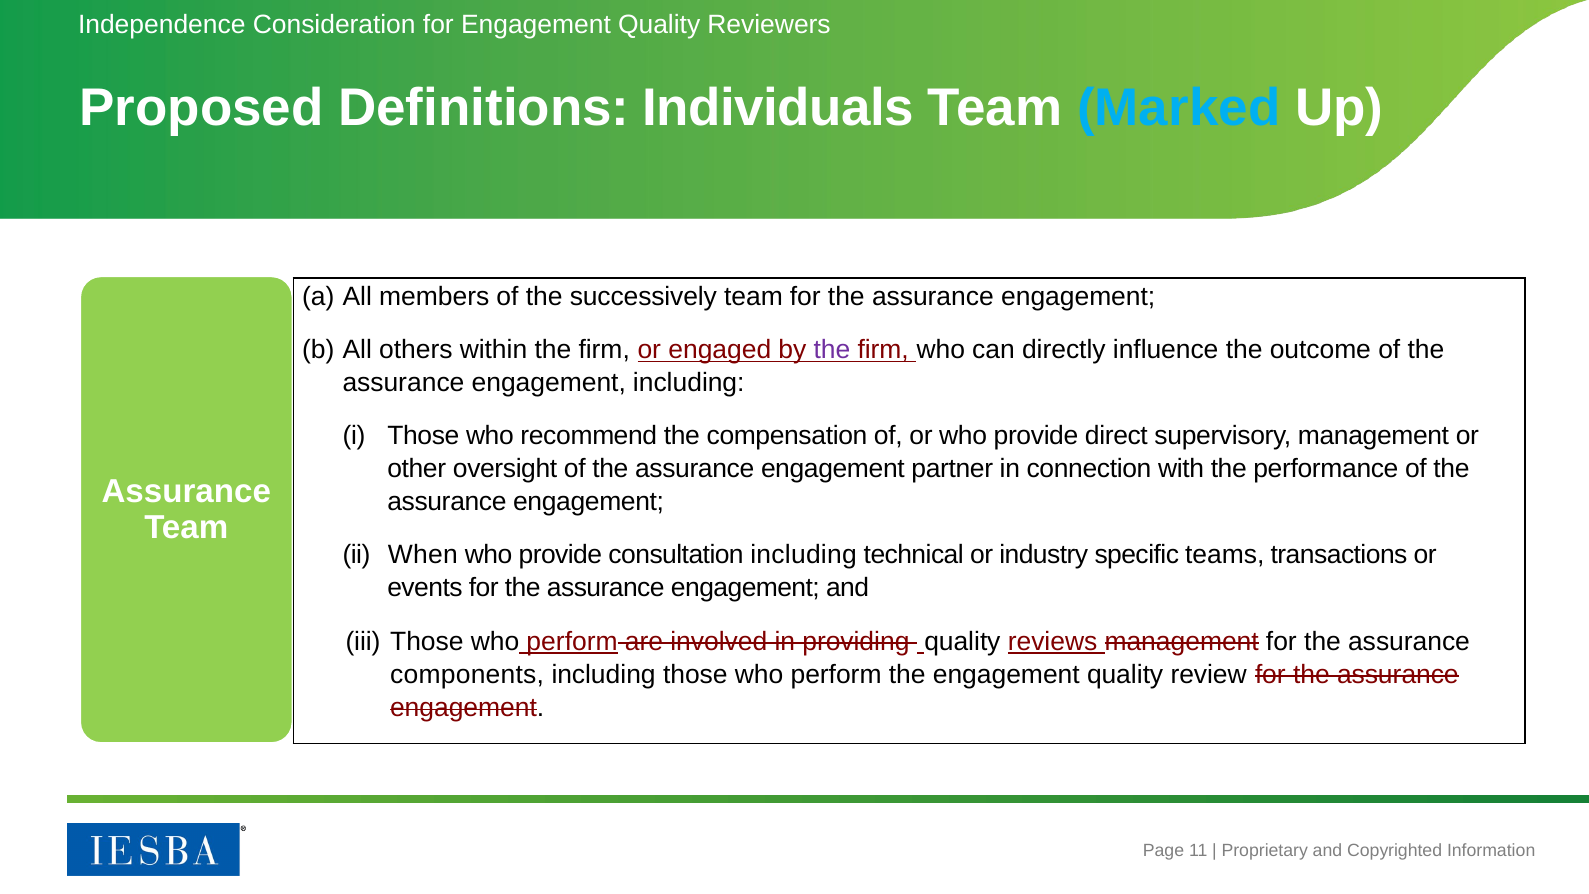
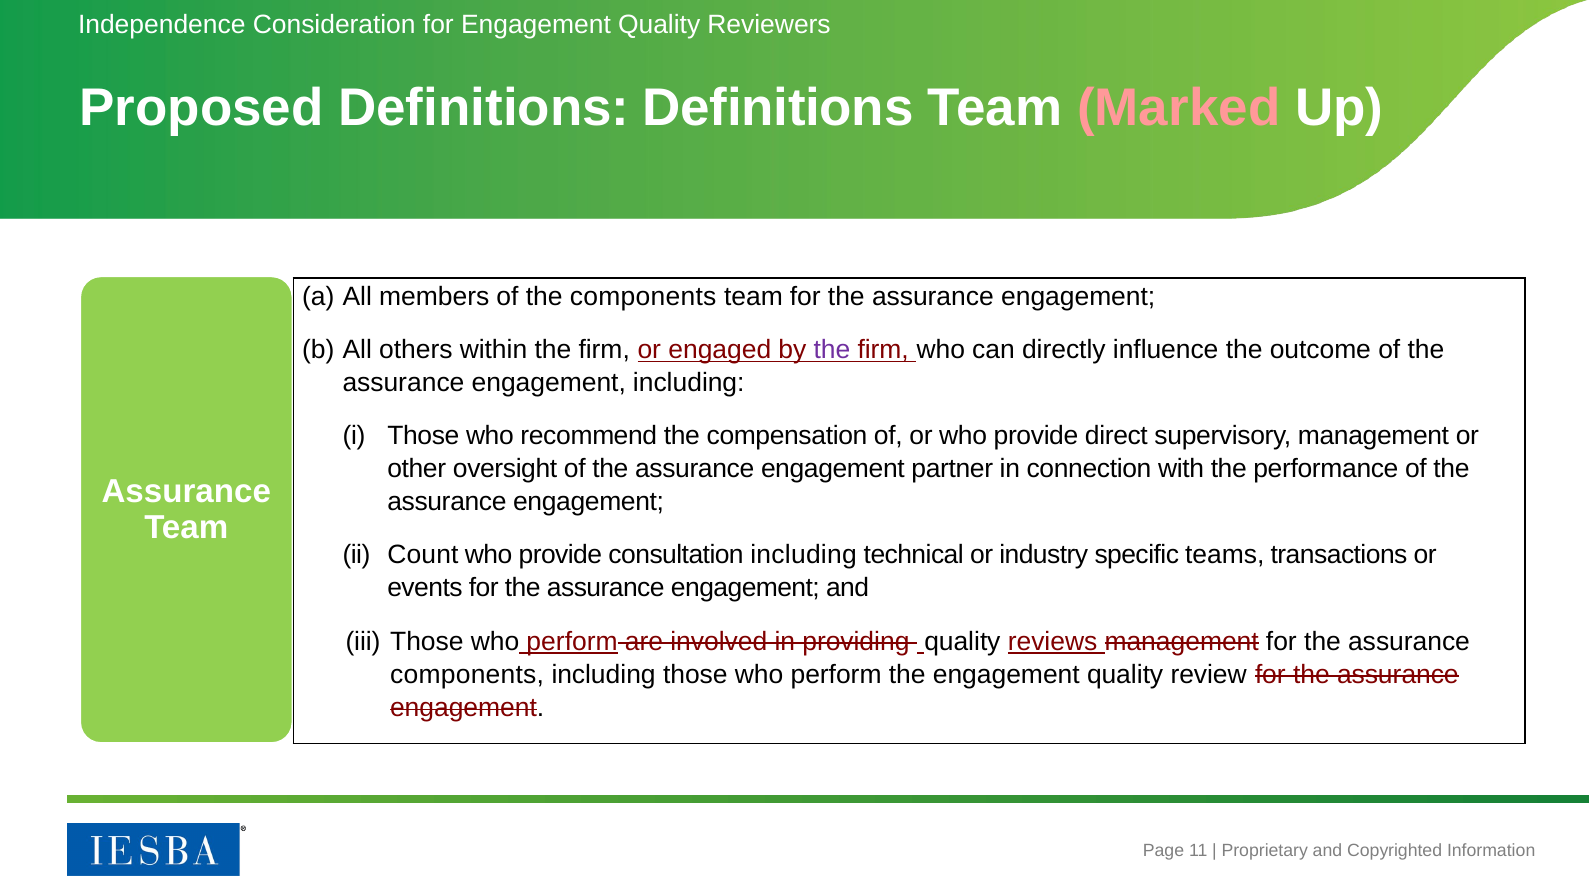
Definitions Individuals: Individuals -> Definitions
Marked colour: light blue -> pink
the successively: successively -> components
When: When -> Count
